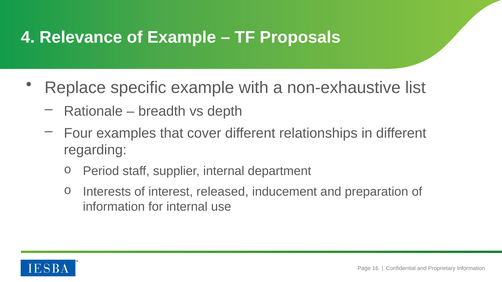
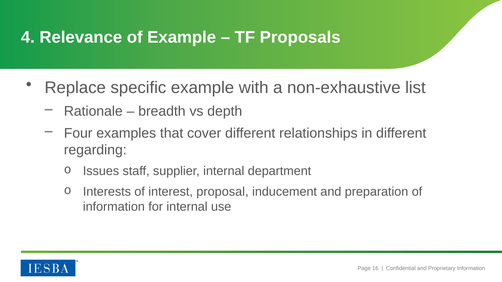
Period: Period -> Issues
released: released -> proposal
